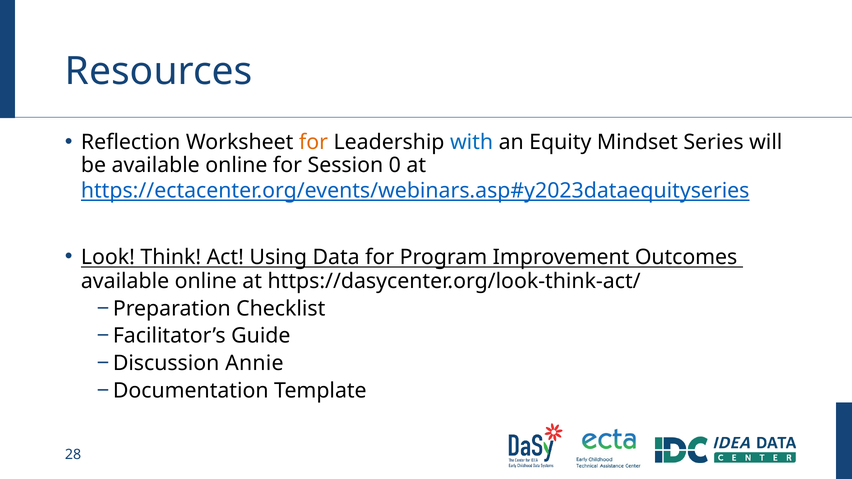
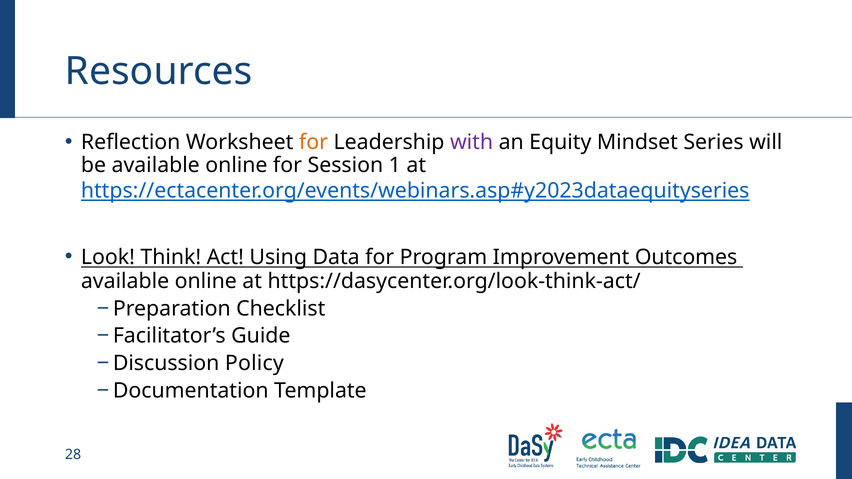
with colour: blue -> purple
0: 0 -> 1
Annie: Annie -> Policy
